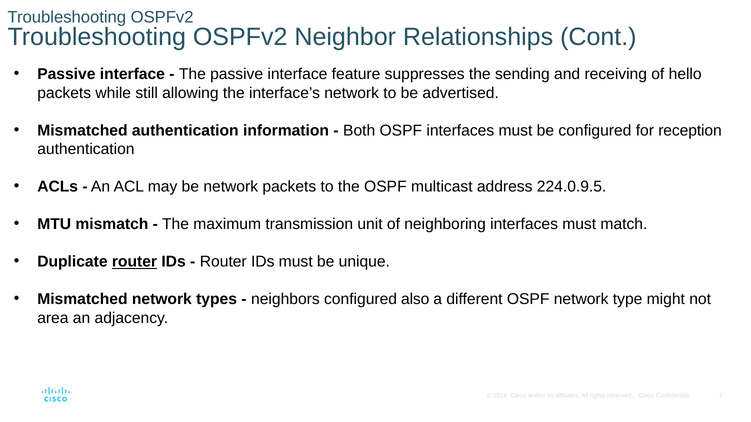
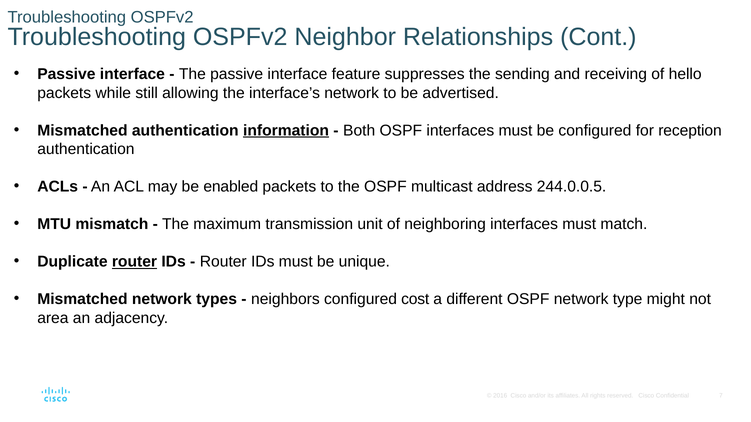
information underline: none -> present
be network: network -> enabled
224.0.9.5: 224.0.9.5 -> 244.0.0.5
also: also -> cost
